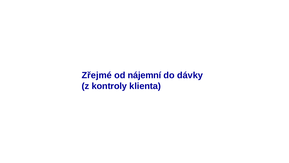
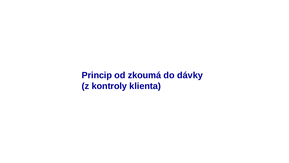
Zřejmé: Zřejmé -> Princip
nájemní: nájemní -> zkoumá
